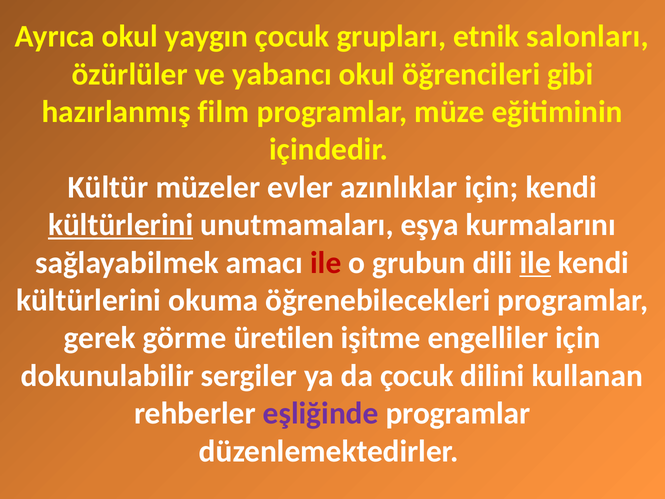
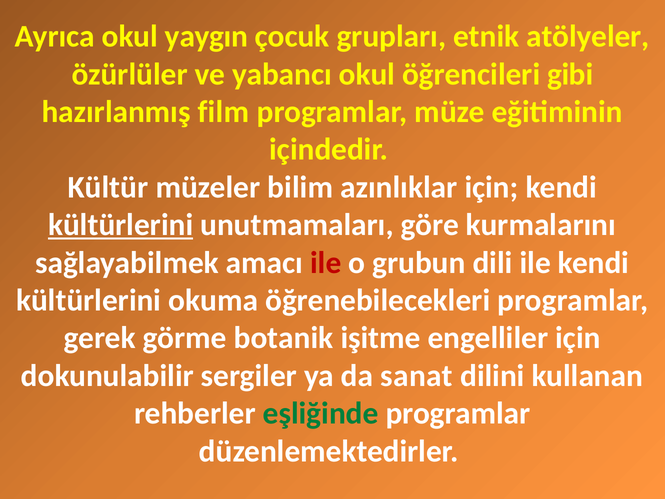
salonları: salonları -> atölyeler
evler: evler -> bilim
eşya: eşya -> göre
ile at (535, 263) underline: present -> none
üretilen: üretilen -> botanik
da çocuk: çocuk -> sanat
eşliğinde colour: purple -> green
